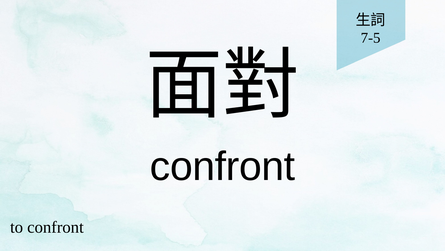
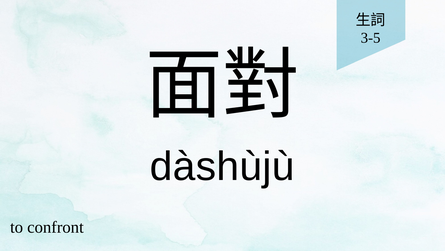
7-5: 7-5 -> 3-5
confront at (223, 166): confront -> dàshùjù
